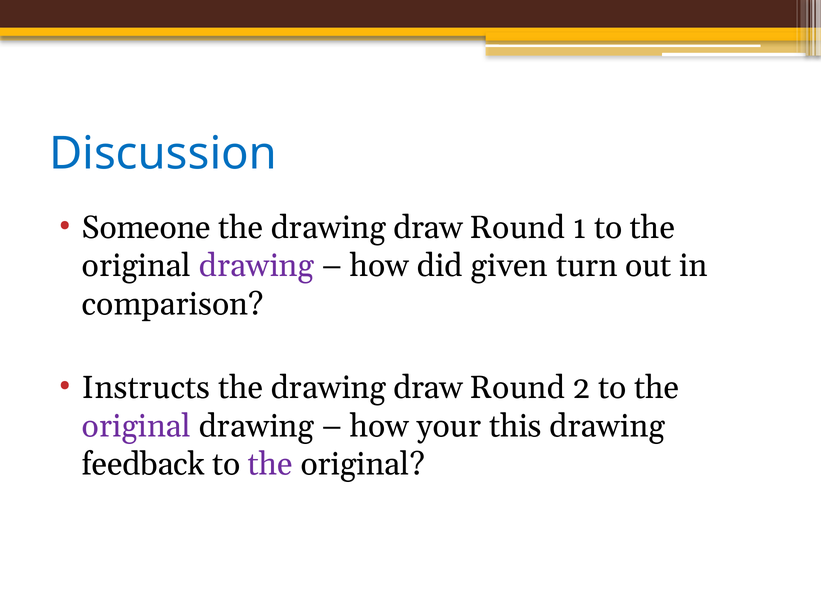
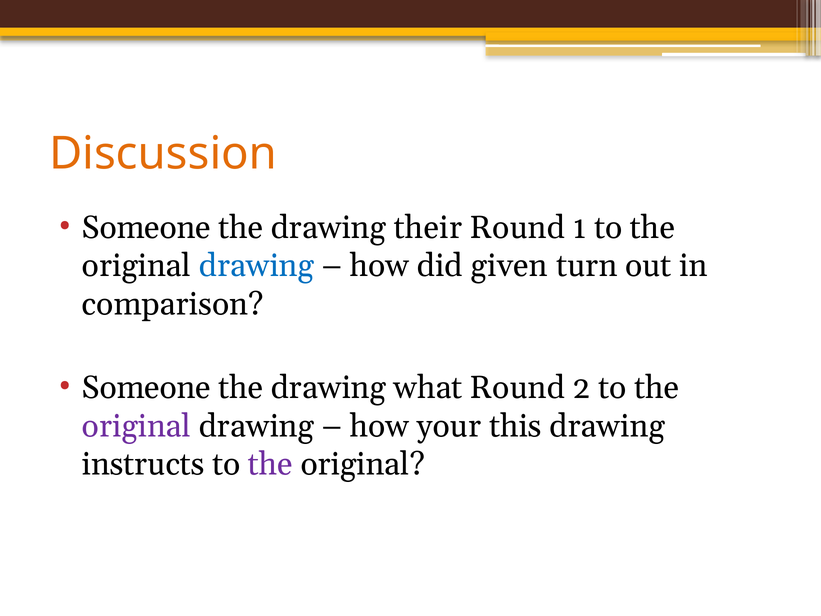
Discussion colour: blue -> orange
draw at (428, 227): draw -> their
drawing at (256, 266) colour: purple -> blue
Instructs at (146, 388): Instructs -> Someone
draw at (428, 388): draw -> what
feedback: feedback -> instructs
